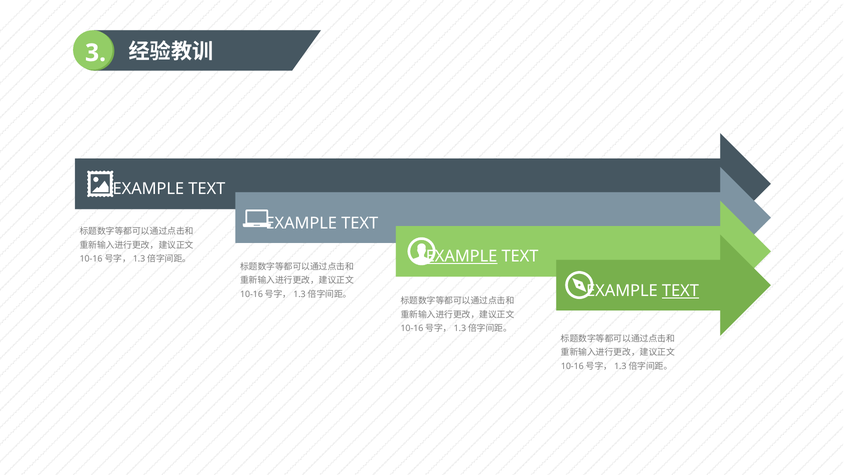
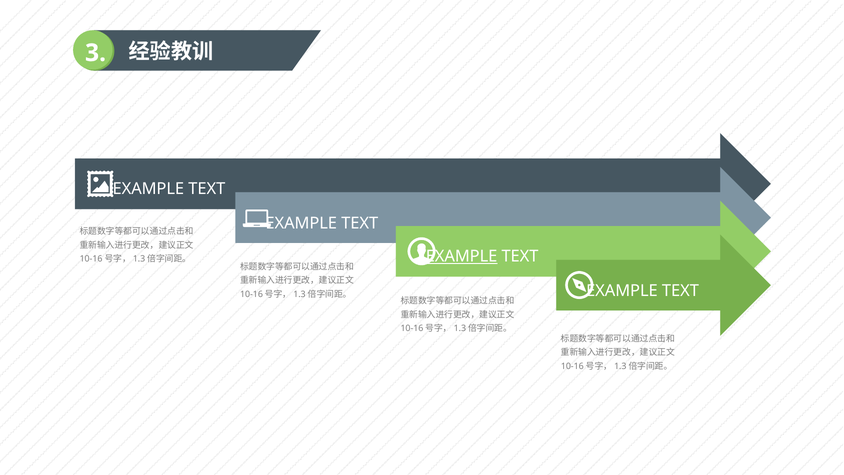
TEXT at (680, 291) underline: present -> none
